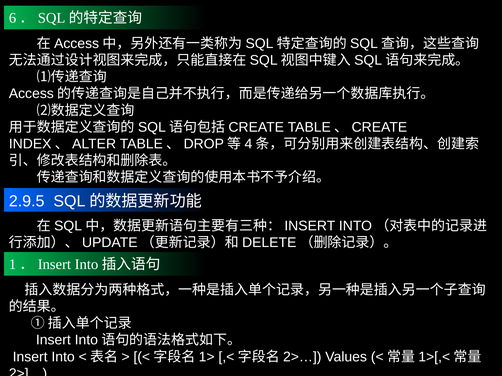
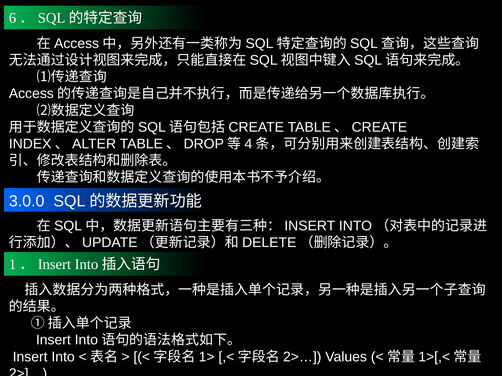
2.9.5: 2.9.5 -> 3.0.0
